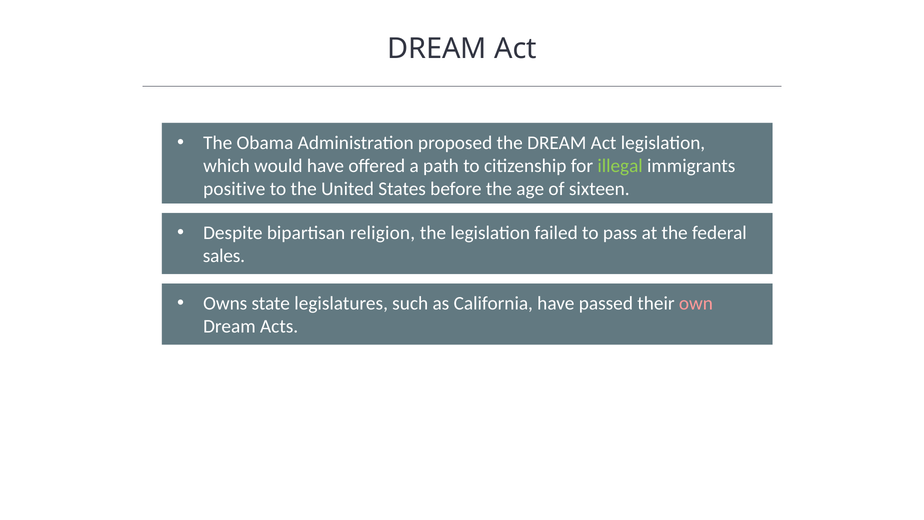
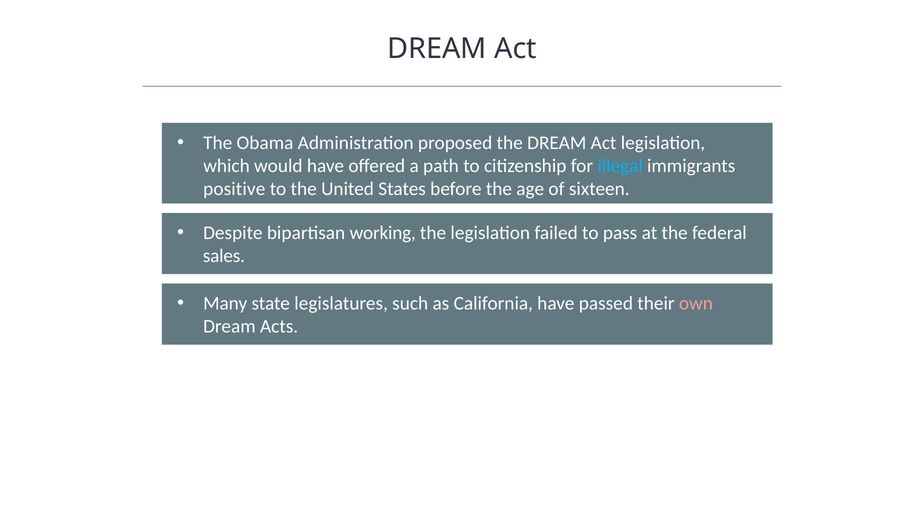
illegal colour: light green -> light blue
religion: religion -> working
Owns: Owns -> Many
